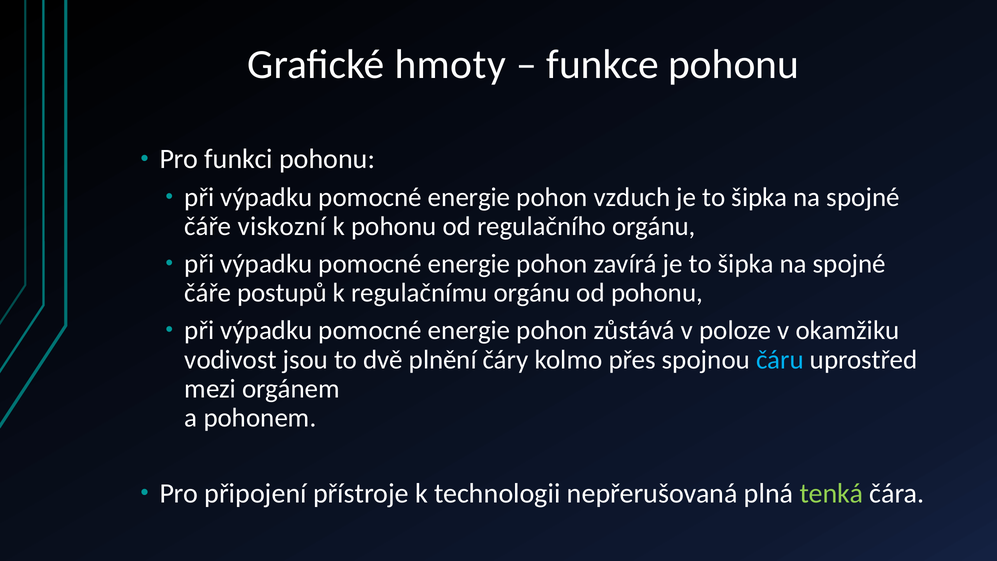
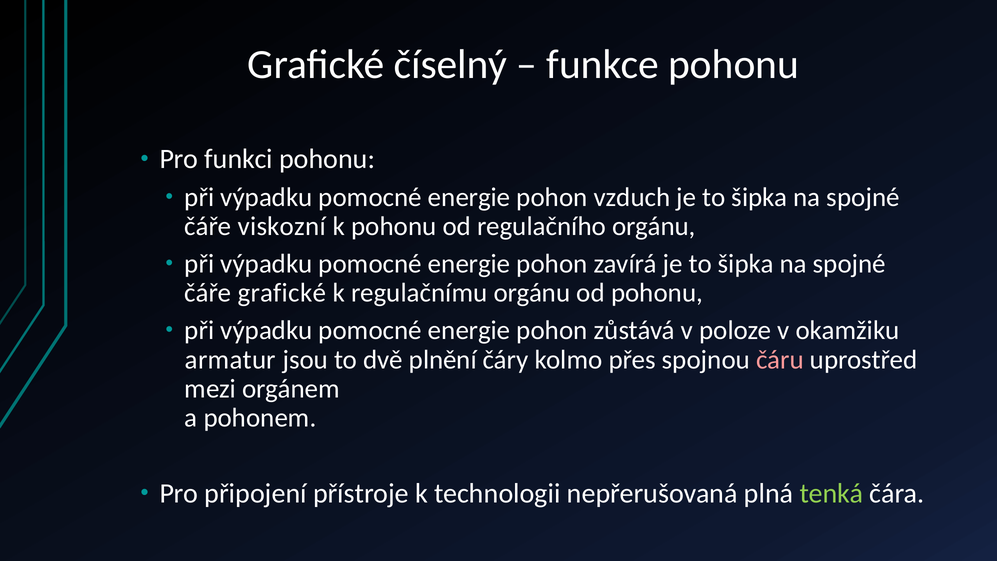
hmoty: hmoty -> číselný
čáře postupů: postupů -> grafické
vodivost: vodivost -> armatur
čáru colour: light blue -> pink
